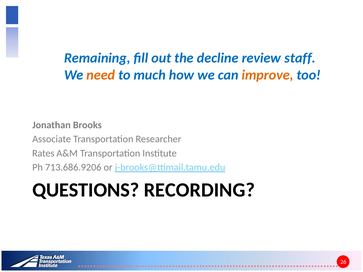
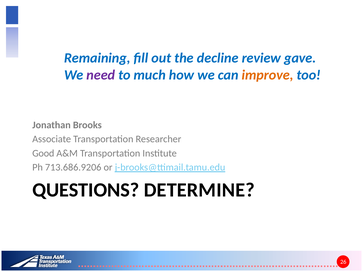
staff: staff -> gave
need colour: orange -> purple
Rates: Rates -> Good
RECORDING: RECORDING -> DETERMINE
